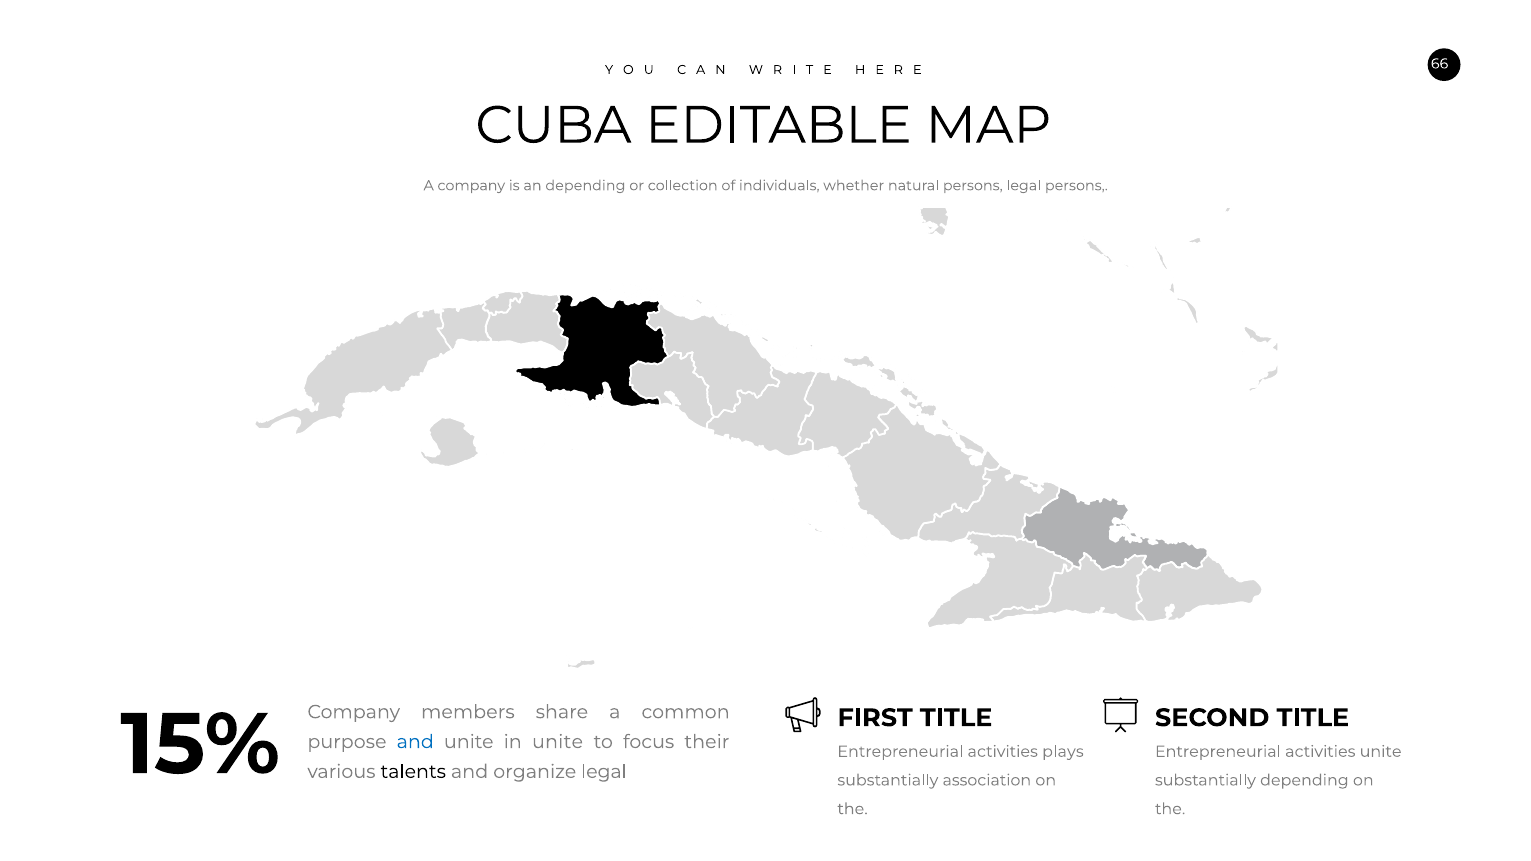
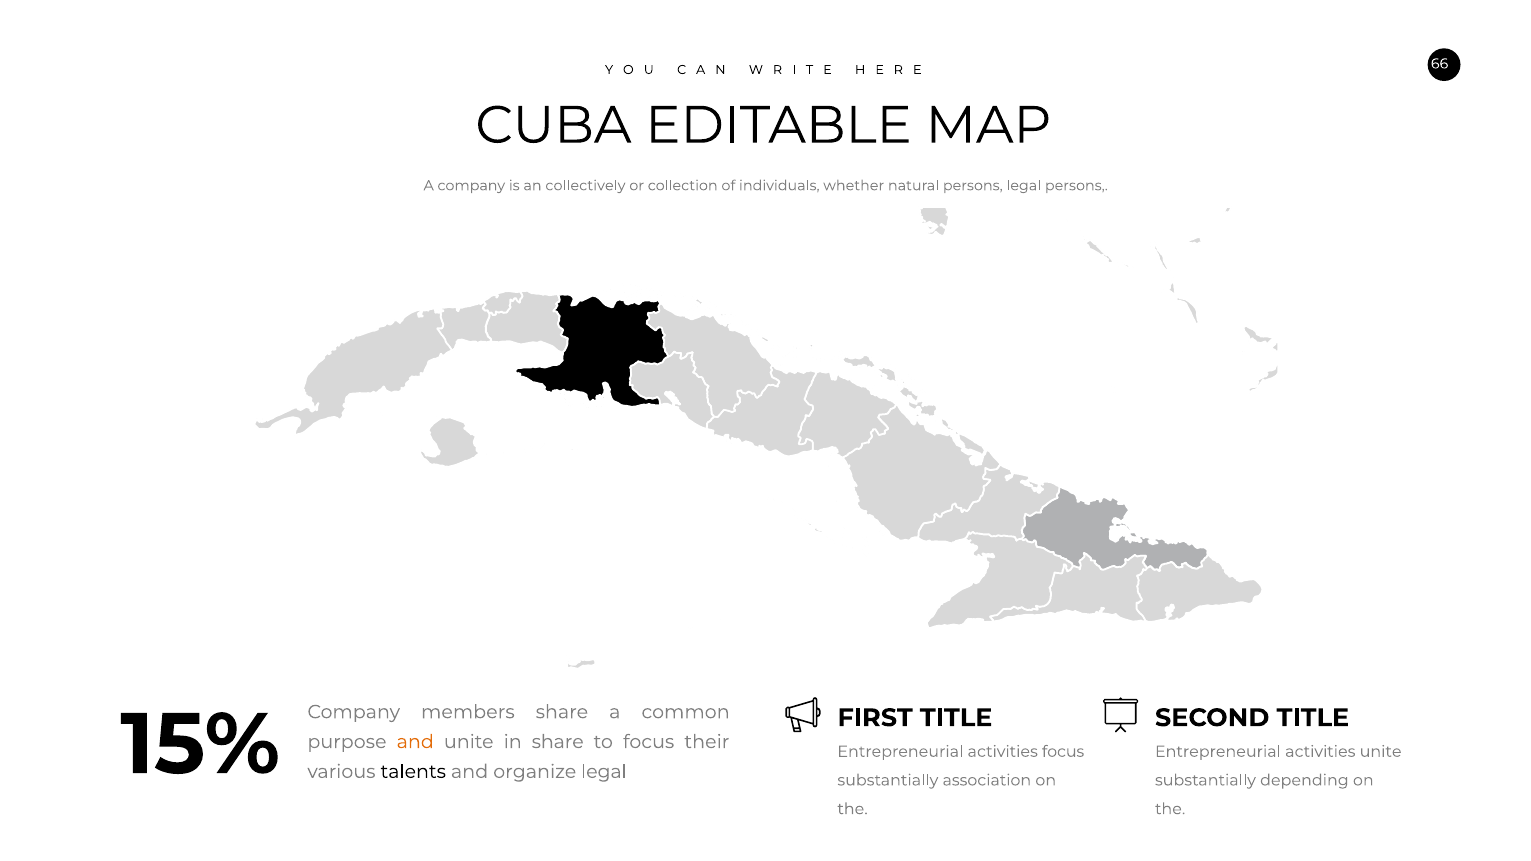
an depending: depending -> collectively
and at (415, 742) colour: blue -> orange
in unite: unite -> share
activities plays: plays -> focus
